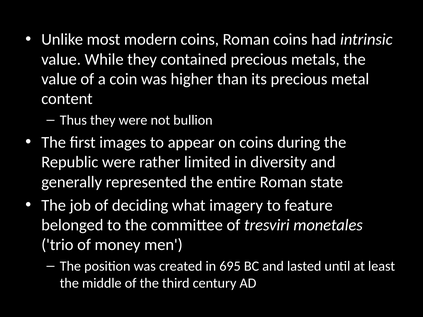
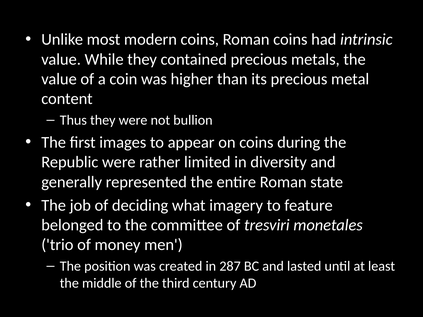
695: 695 -> 287
